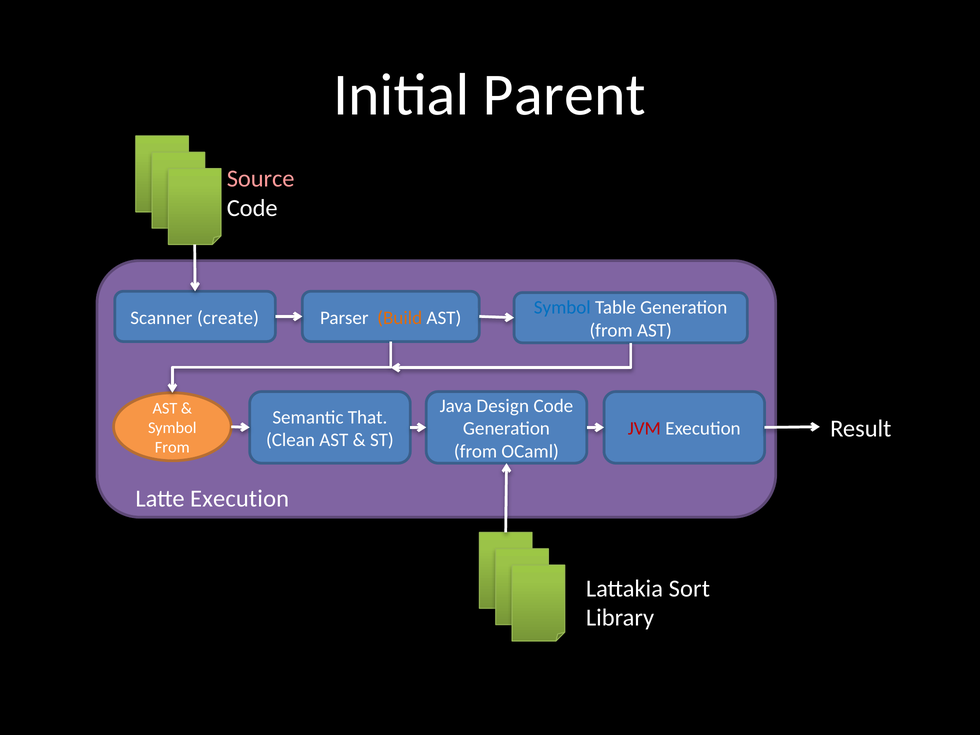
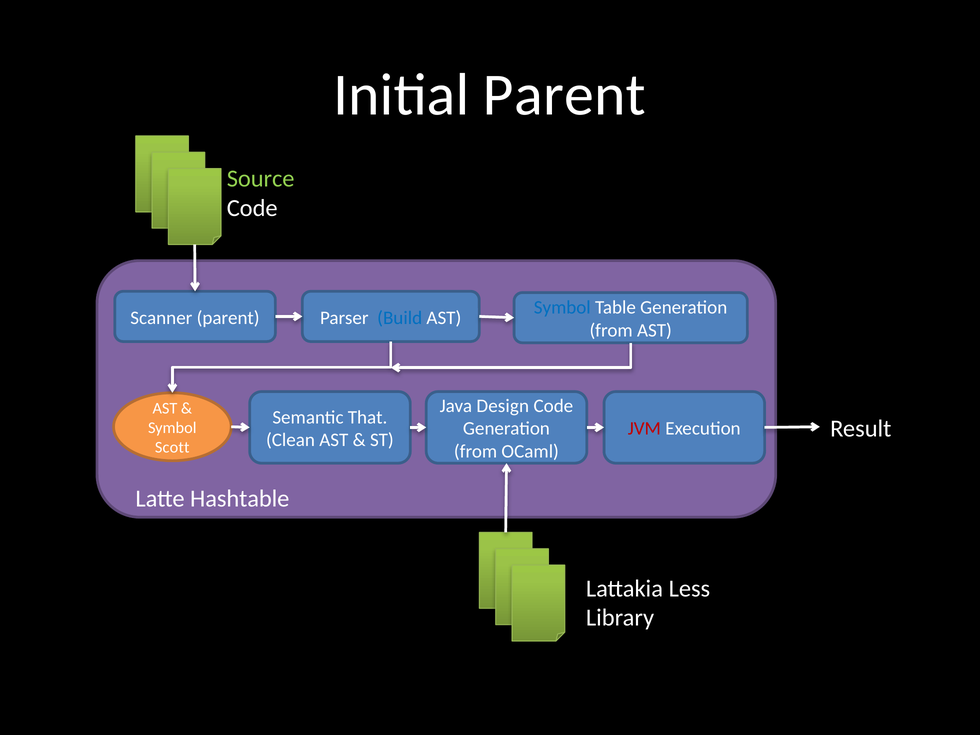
Source colour: pink -> light green
Scanner create: create -> parent
Build colour: orange -> blue
From at (172, 447): From -> Scott
Latte Execution: Execution -> Hashtable
Sort: Sort -> Less
